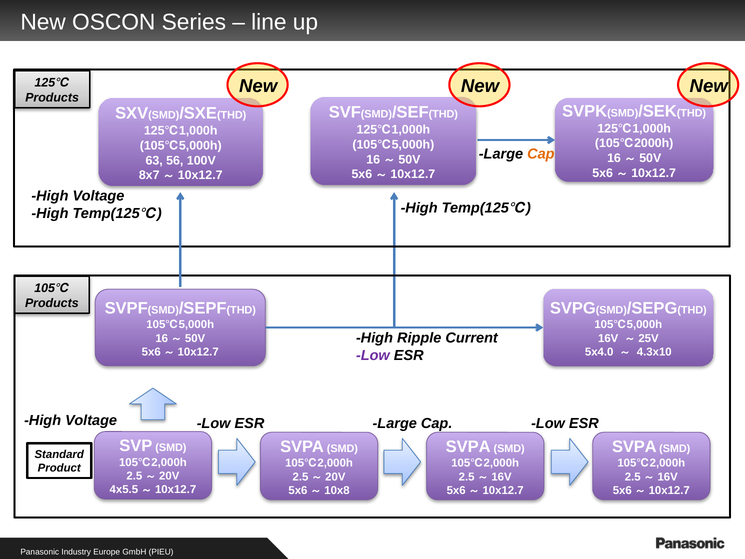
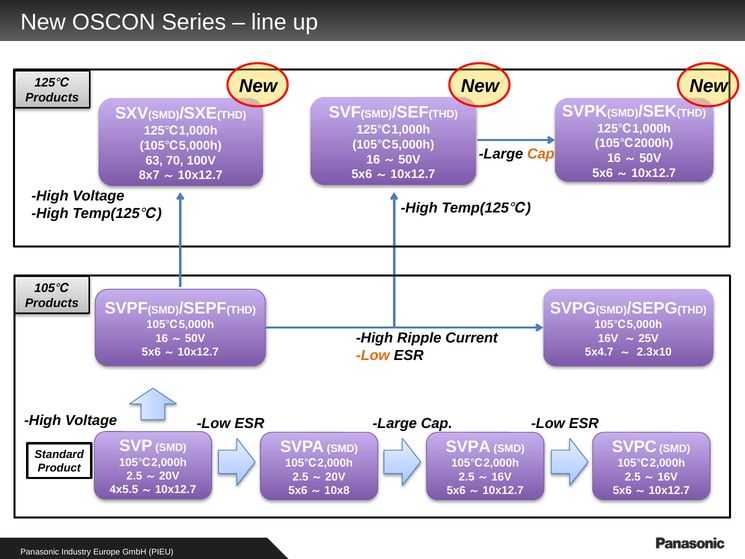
56: 56 -> 70
5x4.0: 5x4.0 -> 5x4.7
4.3x10: 4.3x10 -> 2.3x10
Low at (373, 355) colour: purple -> orange
SVPA at (634, 446): SVPA -> SVPC
